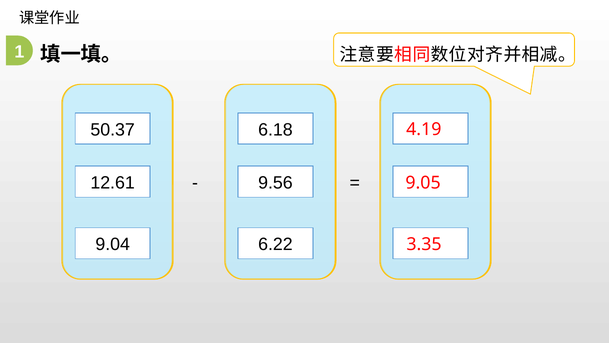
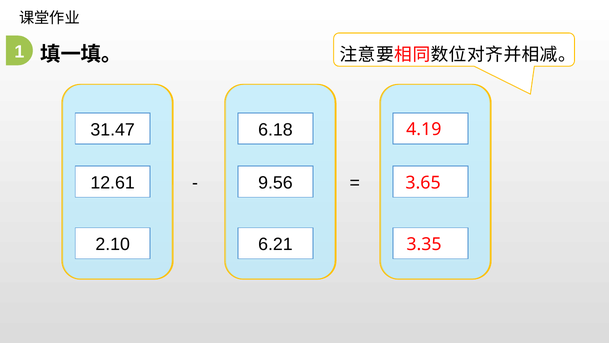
50.37: 50.37 -> 31.47
9.05: 9.05 -> 3.65
9.04: 9.04 -> 2.10
6.22: 6.22 -> 6.21
